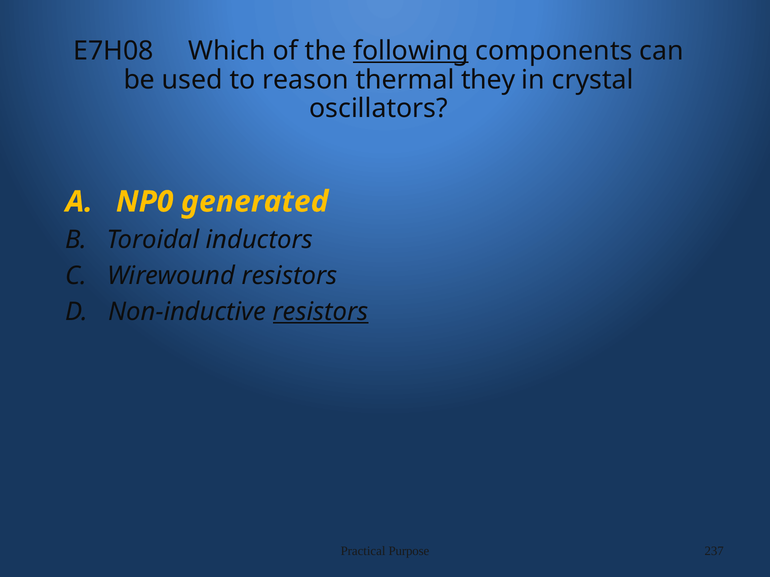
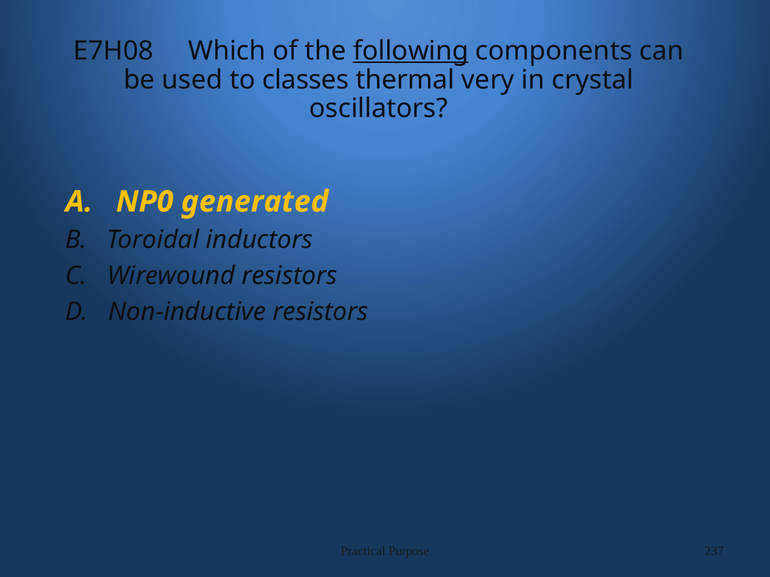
reason: reason -> classes
they: they -> very
resistors at (321, 312) underline: present -> none
